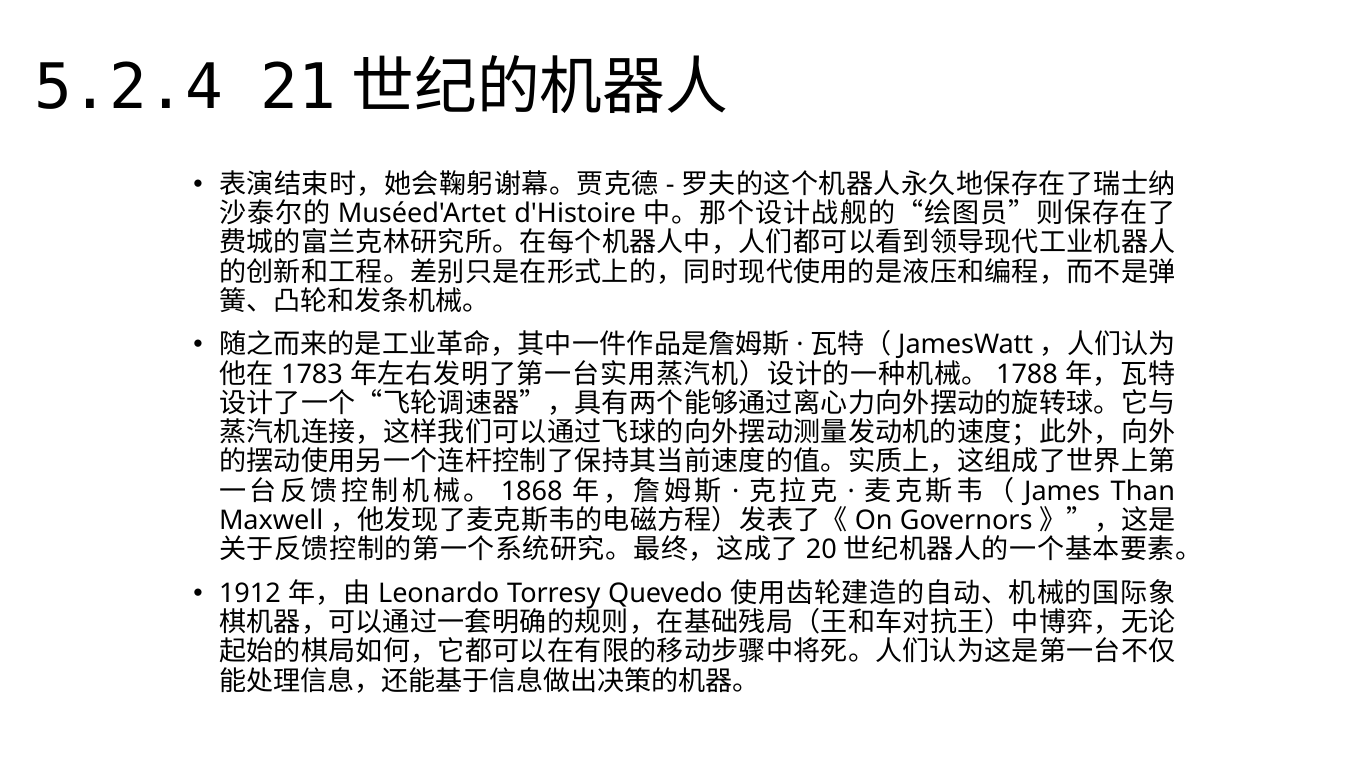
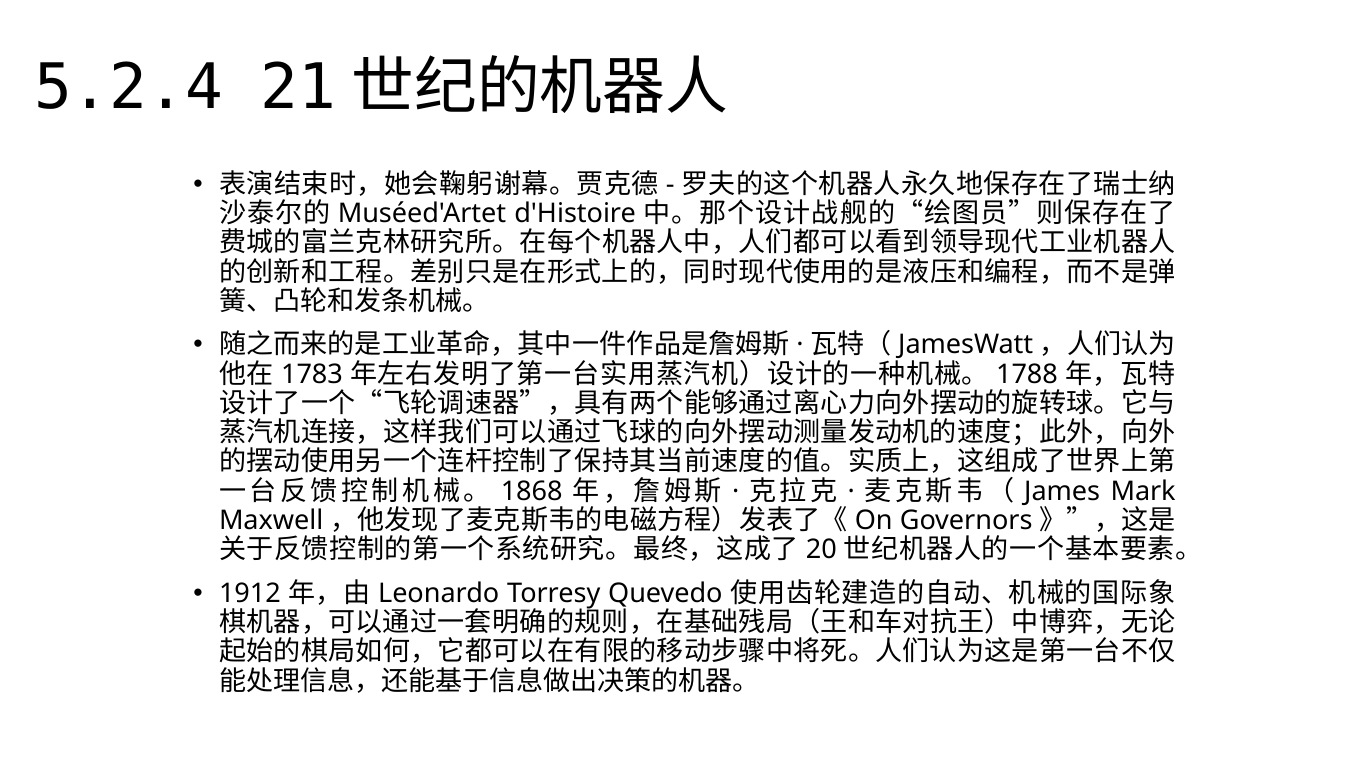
Than: Than -> Mark
